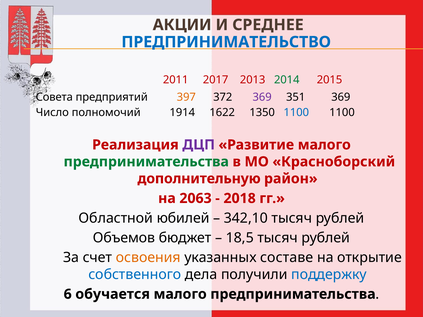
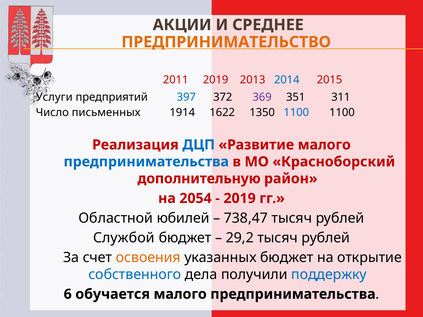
ПРЕДПРИНИМАТЕЛЬСТВО colour: blue -> orange
2011 2017: 2017 -> 2019
2014 colour: green -> blue
Совета: Совета -> Услуги
397 colour: orange -> blue
351 369: 369 -> 311
полномочий: полномочий -> письменных
ДЦП colour: purple -> blue
предпринимательства at (146, 162) colour: green -> blue
2063: 2063 -> 2054
2018 at (240, 199): 2018 -> 2019
342,10: 342,10 -> 738,47
Объемов: Объемов -> Службой
18,5: 18,5 -> 29,2
указанных составе: составе -> бюджет
